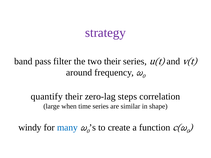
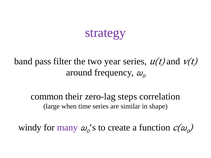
two their: their -> year
quantify: quantify -> common
many colour: blue -> purple
